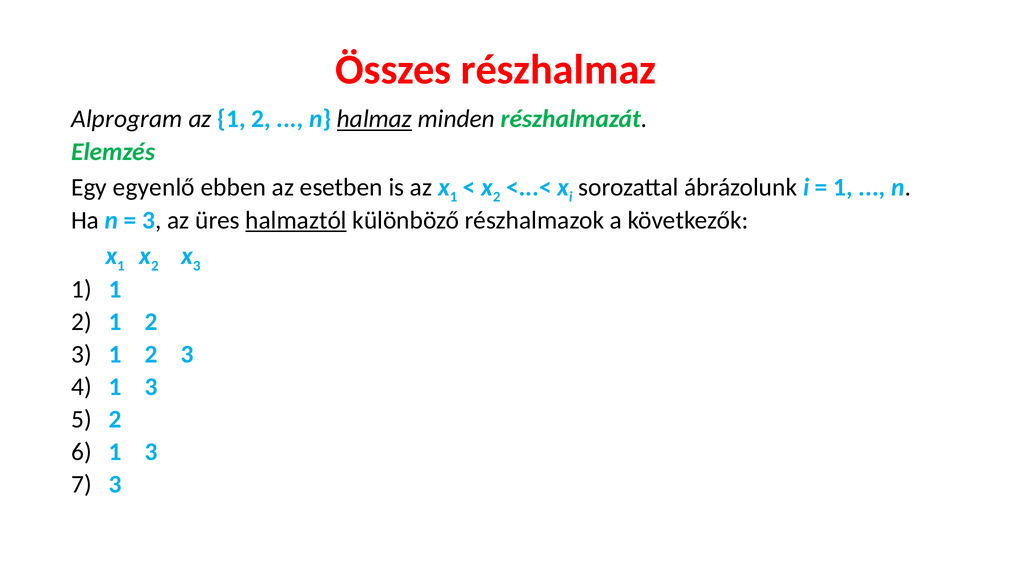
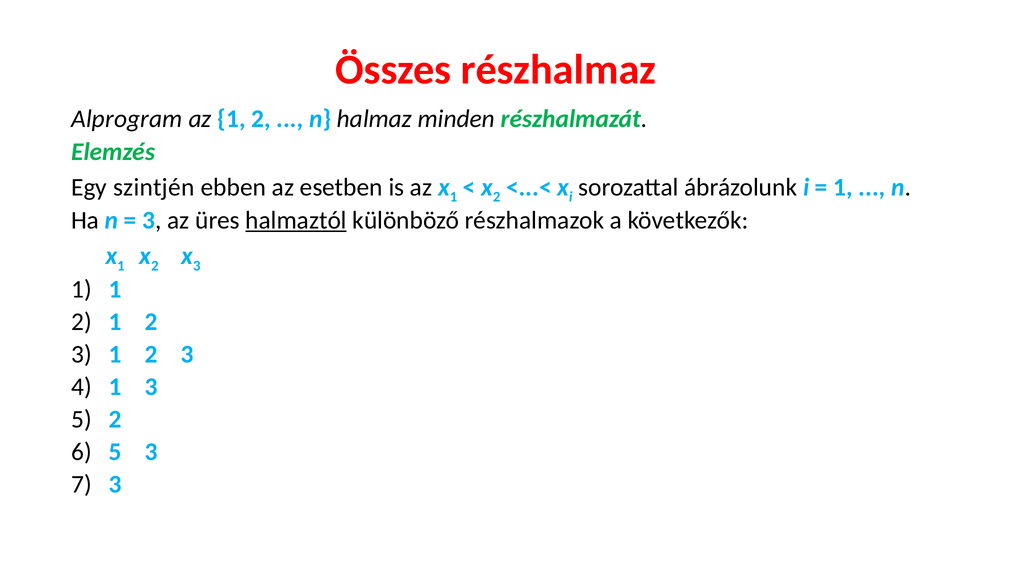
halmaz underline: present -> none
egyenlő: egyenlő -> szintjén
6 1: 1 -> 5
